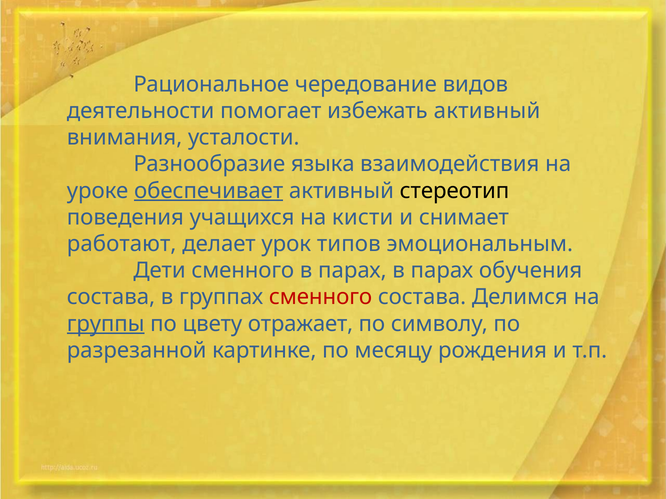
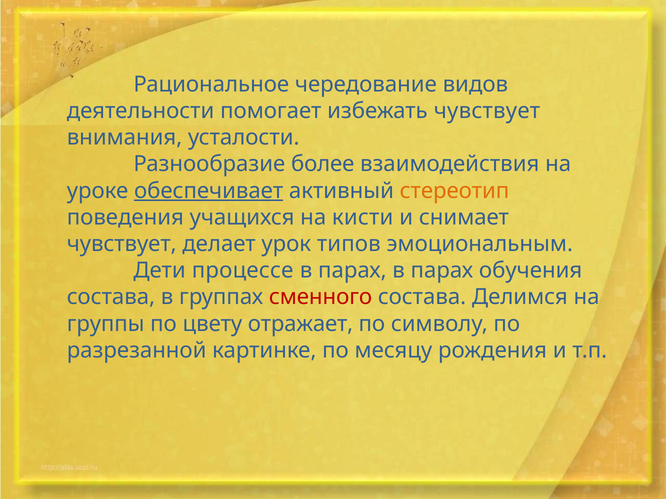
избежать активный: активный -> чувствует
языка: языка -> более
стереотип colour: black -> orange
работают at (122, 244): работают -> чувствует
Дети сменного: сменного -> процессе
группы underline: present -> none
